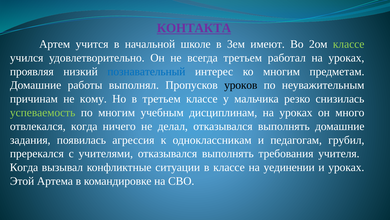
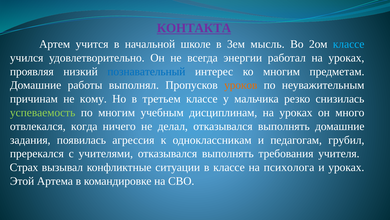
имеют: имеют -> мысль
классе at (349, 44) colour: light green -> light blue
всегда третьем: третьем -> энергии
уроков colour: black -> orange
Когда at (24, 167): Когда -> Страх
уединении: уединении -> психолога
